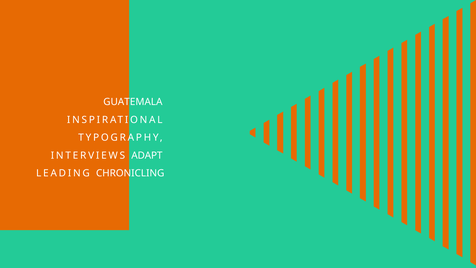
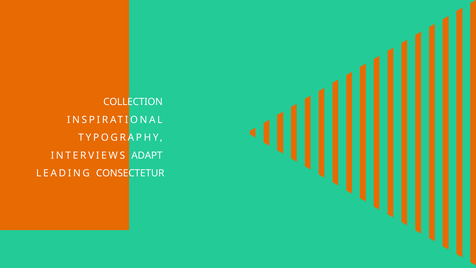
GUATEMALA: GUATEMALA -> COLLECTION
CHRONICLING: CHRONICLING -> CONSECTETUR
